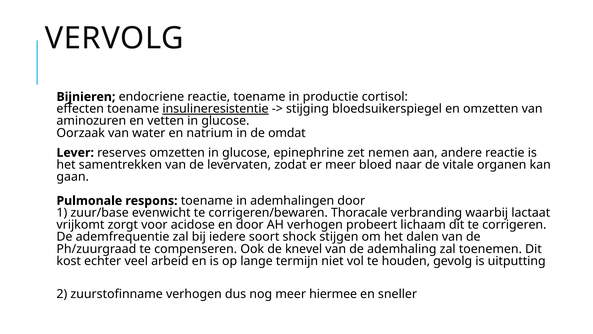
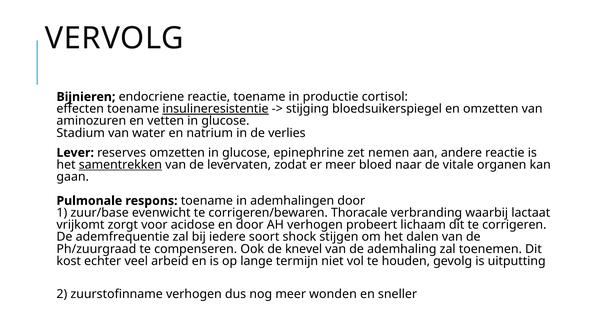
Oorzaak: Oorzaak -> Stadium
omdat: omdat -> verlies
samentrekken underline: none -> present
hiermee: hiermee -> wonden
